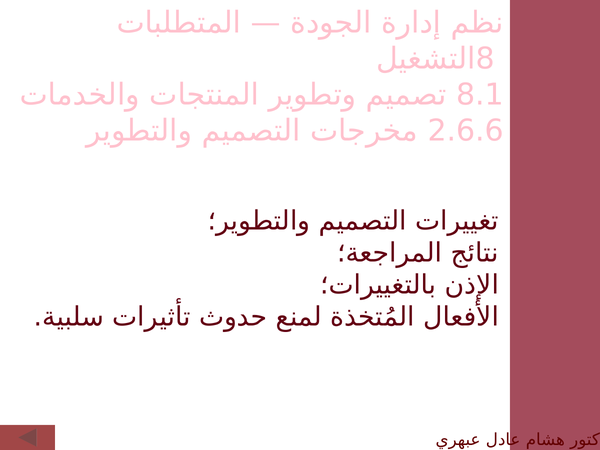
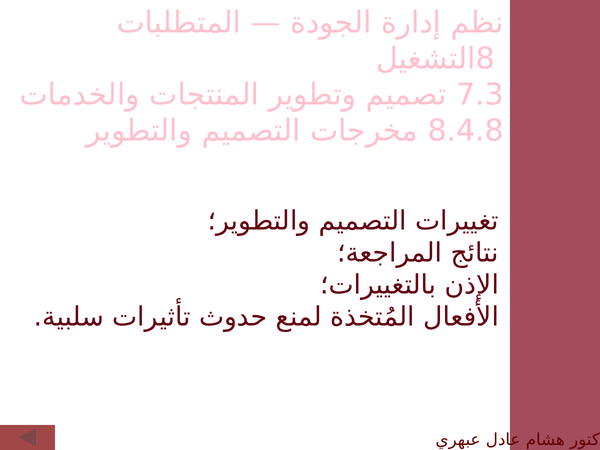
8.1: 8.1 -> 7.3
2.6.6: 2.6.6 -> 8.4.8
